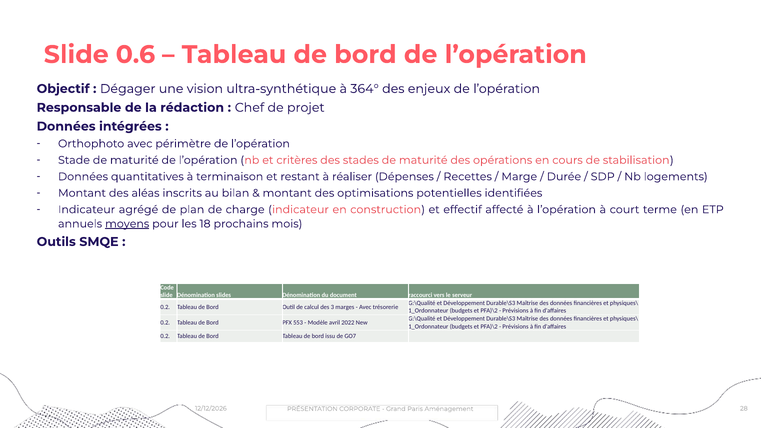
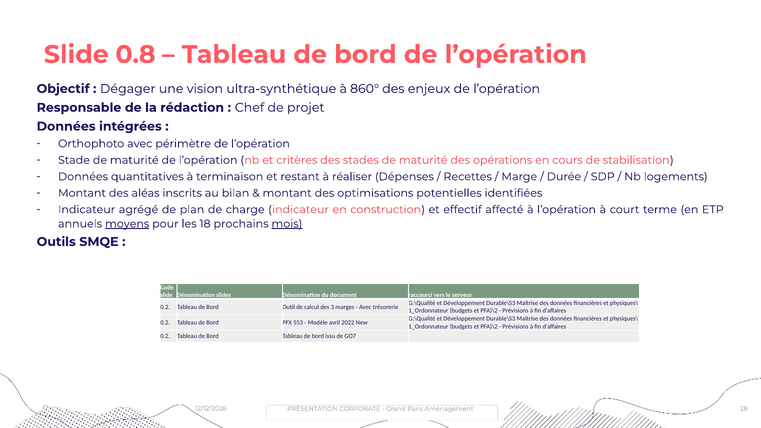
0.6: 0.6 -> 0.8
364°: 364° -> 860°
mois underline: none -> present
